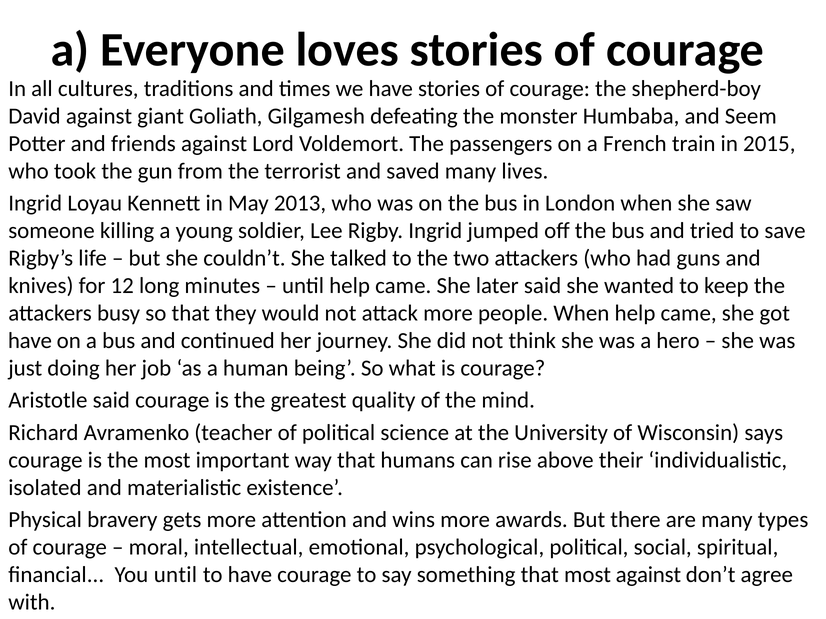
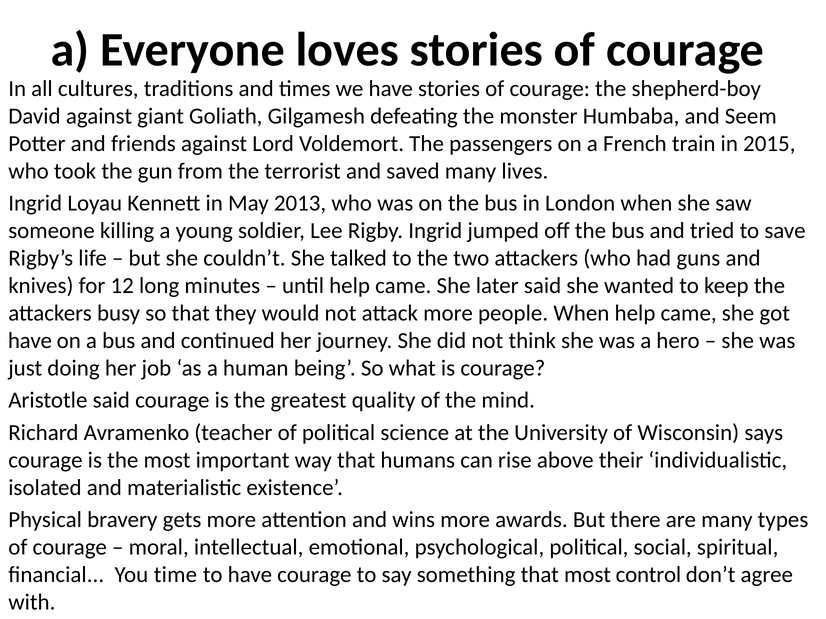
You until: until -> time
most against: against -> control
